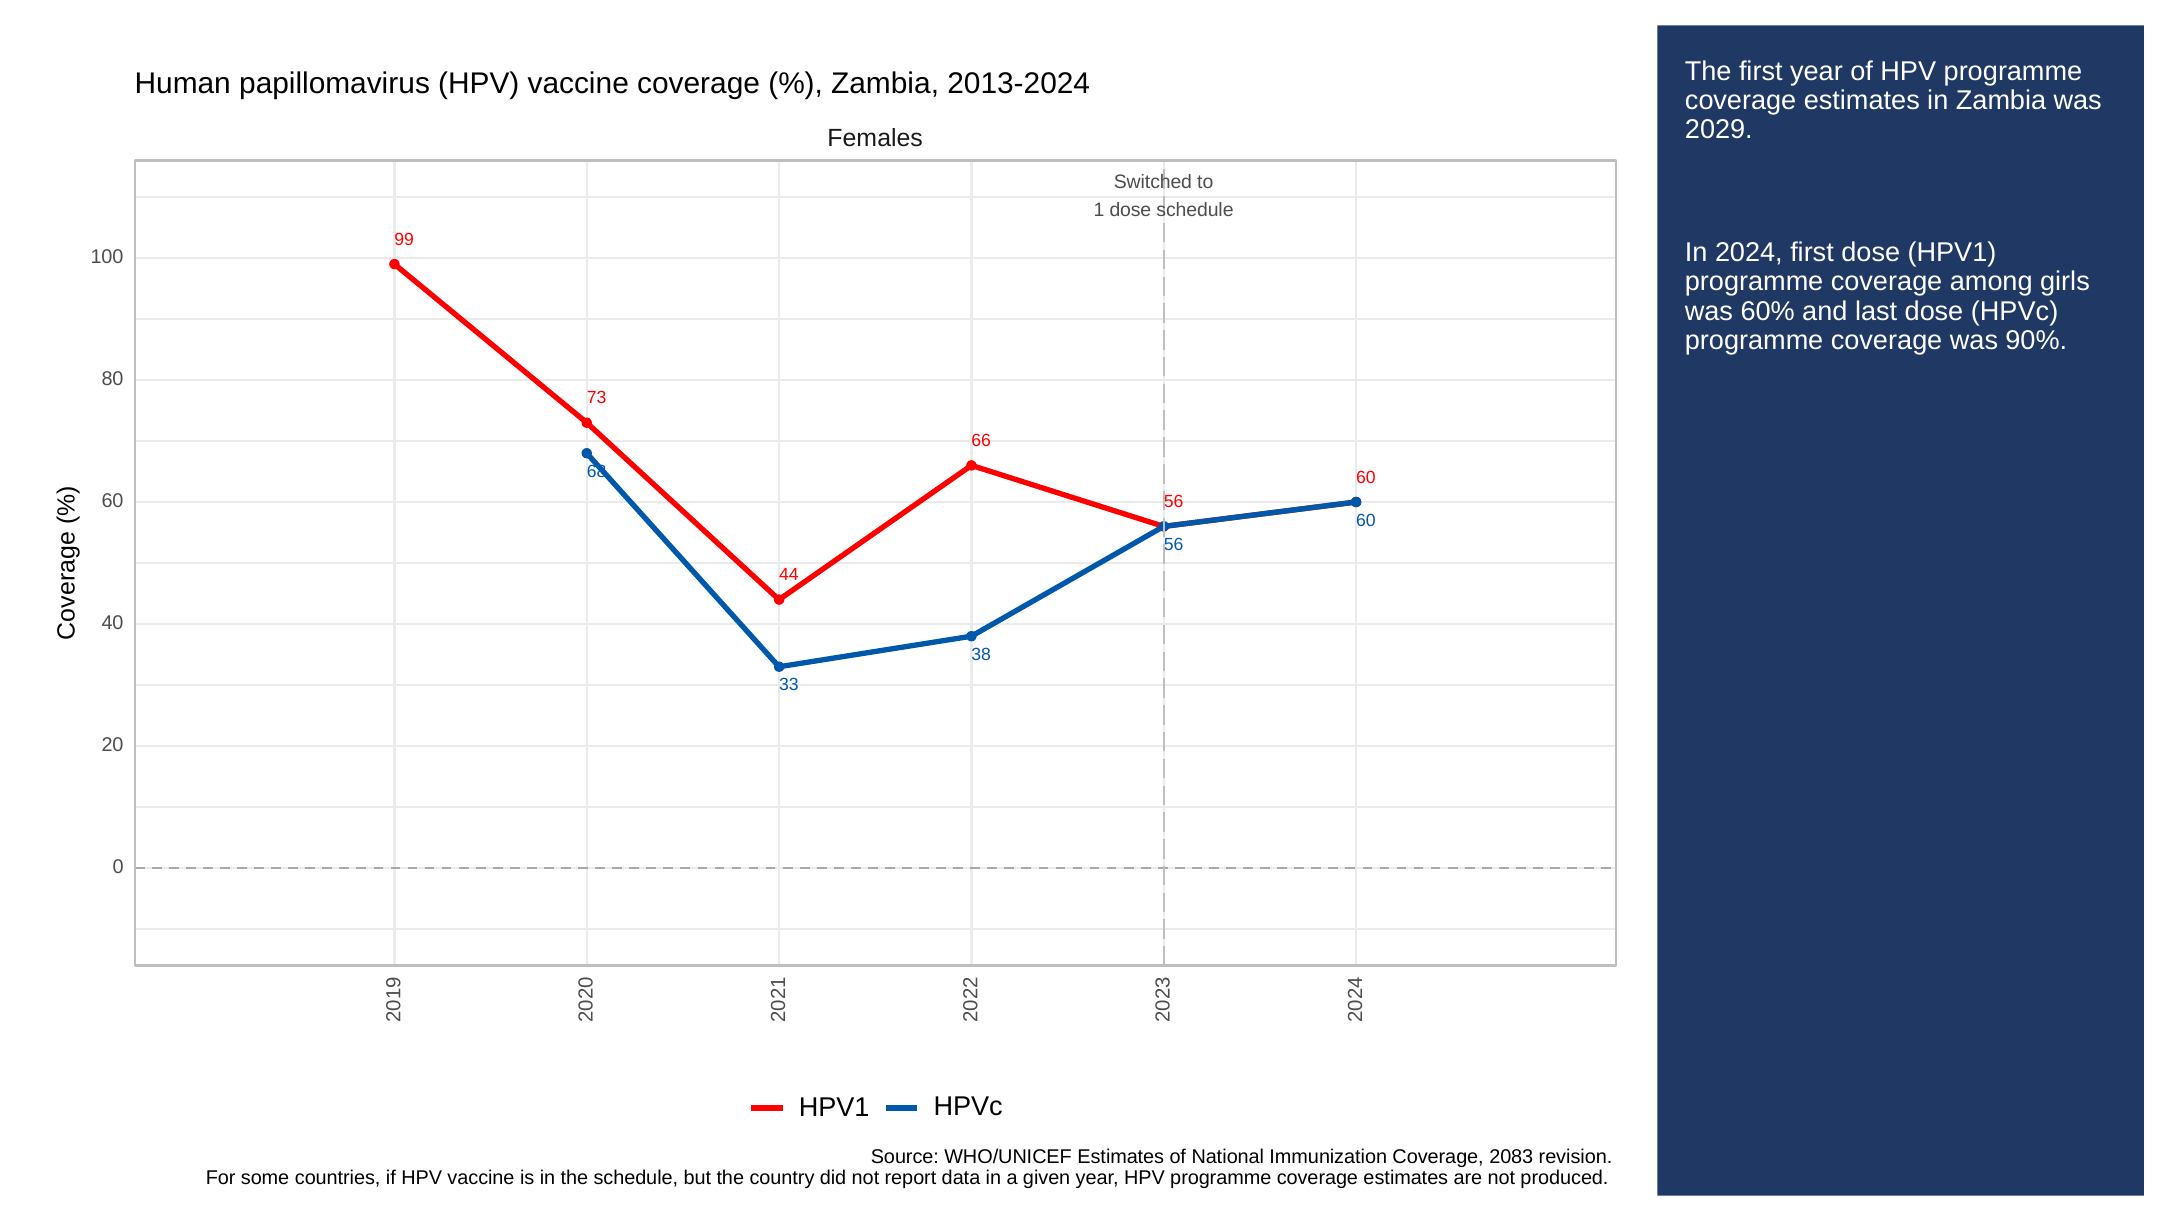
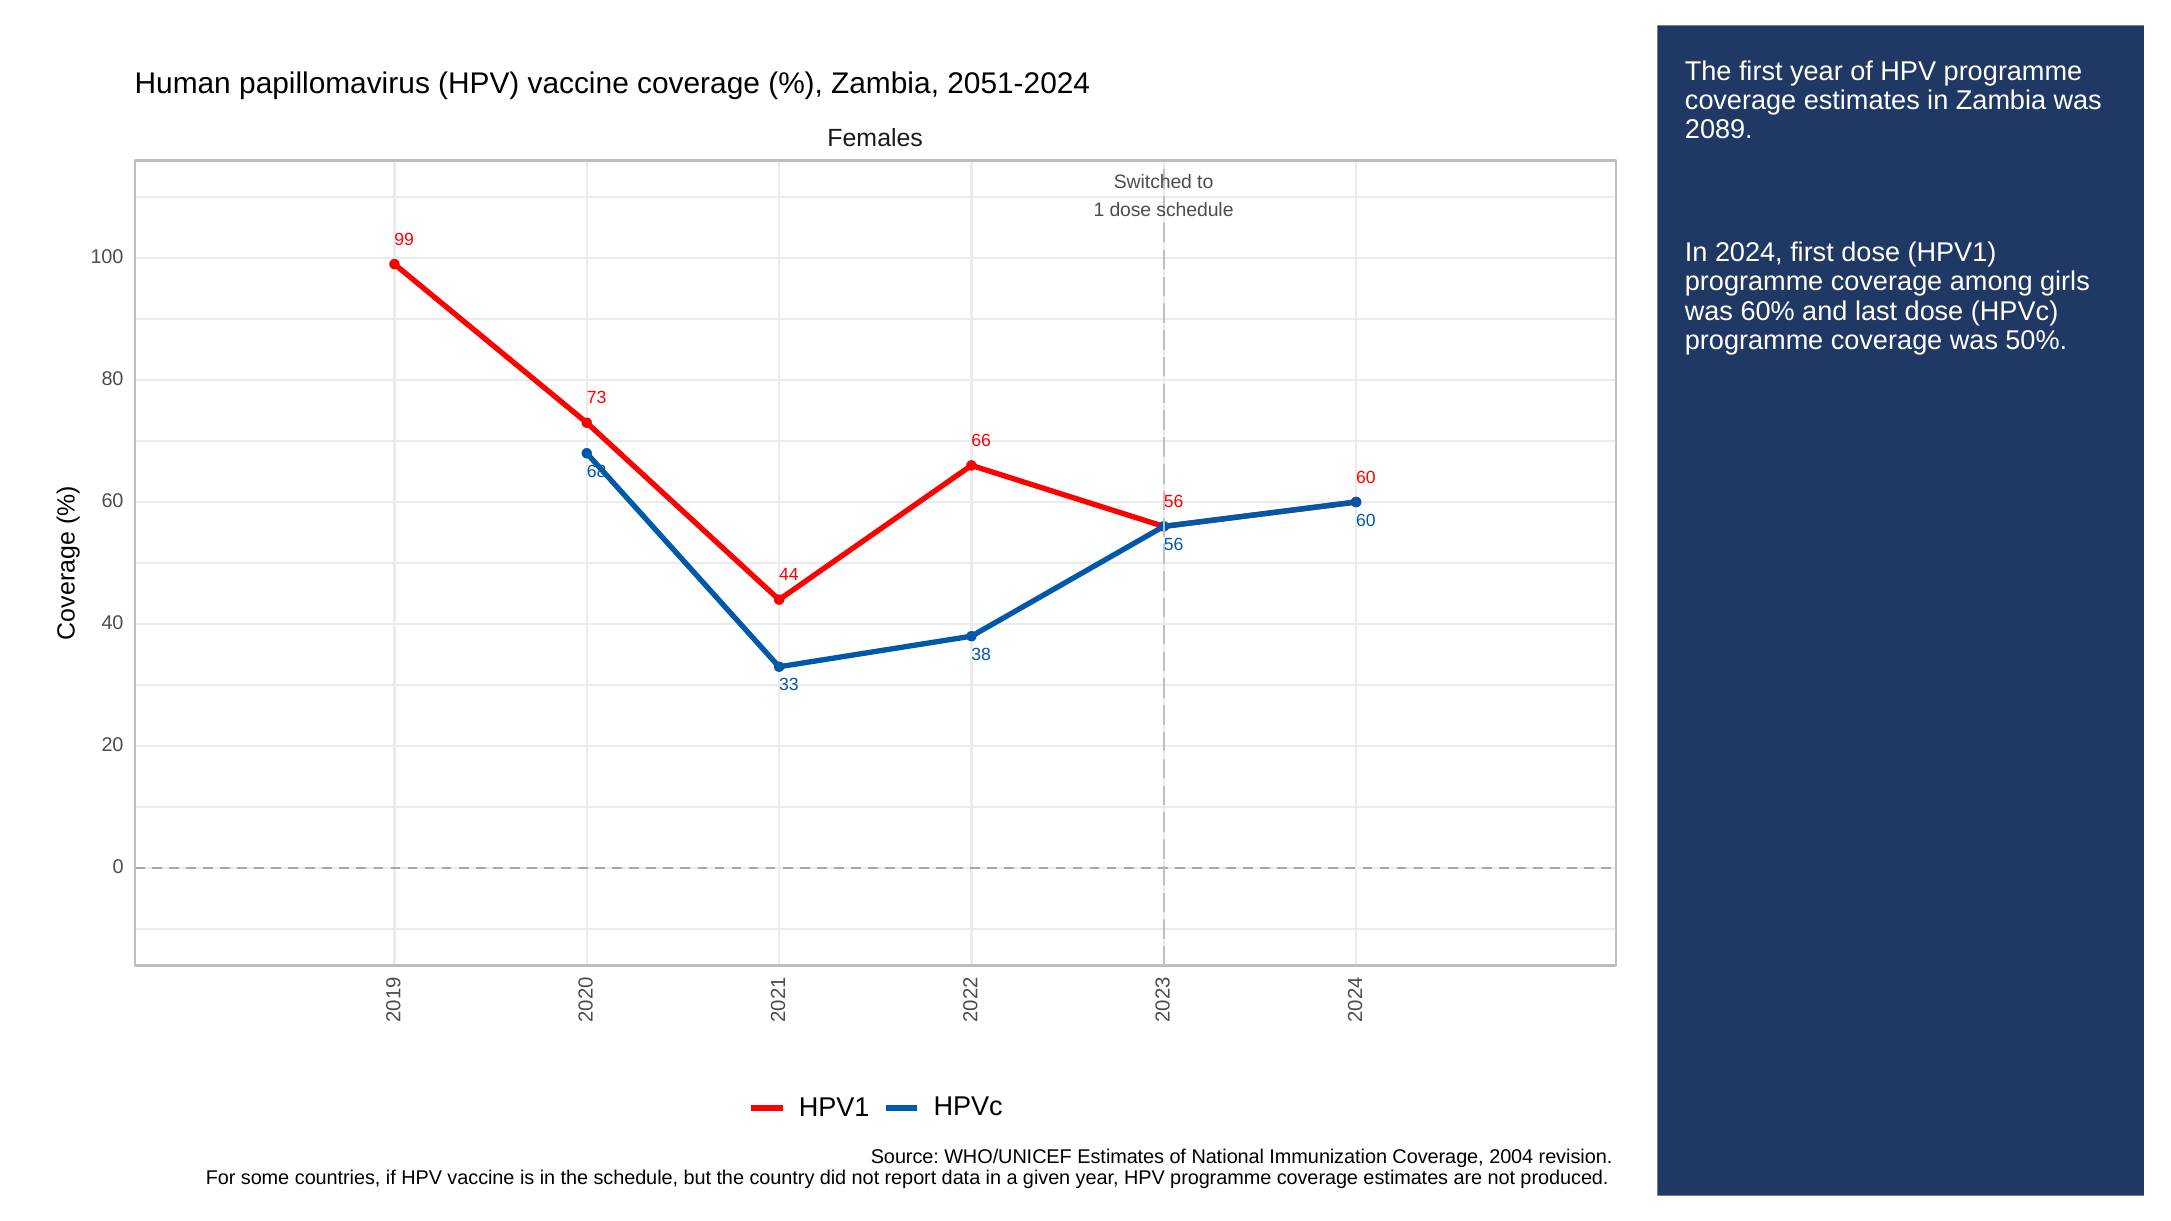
2013-2024: 2013-2024 -> 2051-2024
2029: 2029 -> 2089
90%: 90% -> 50%
2083: 2083 -> 2004
